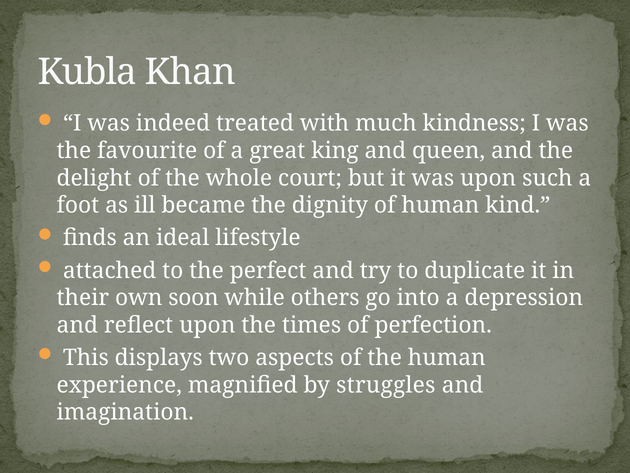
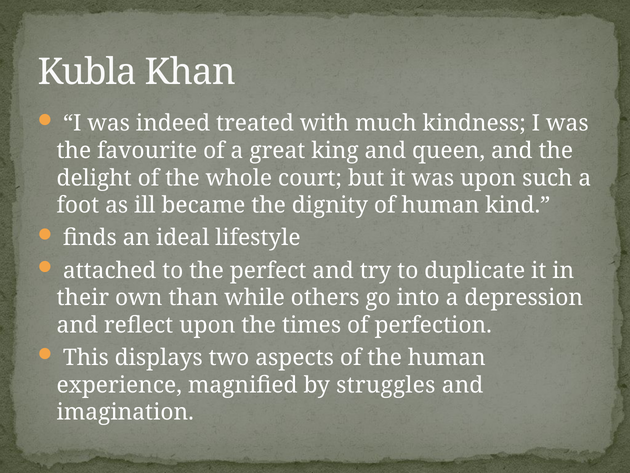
soon: soon -> than
